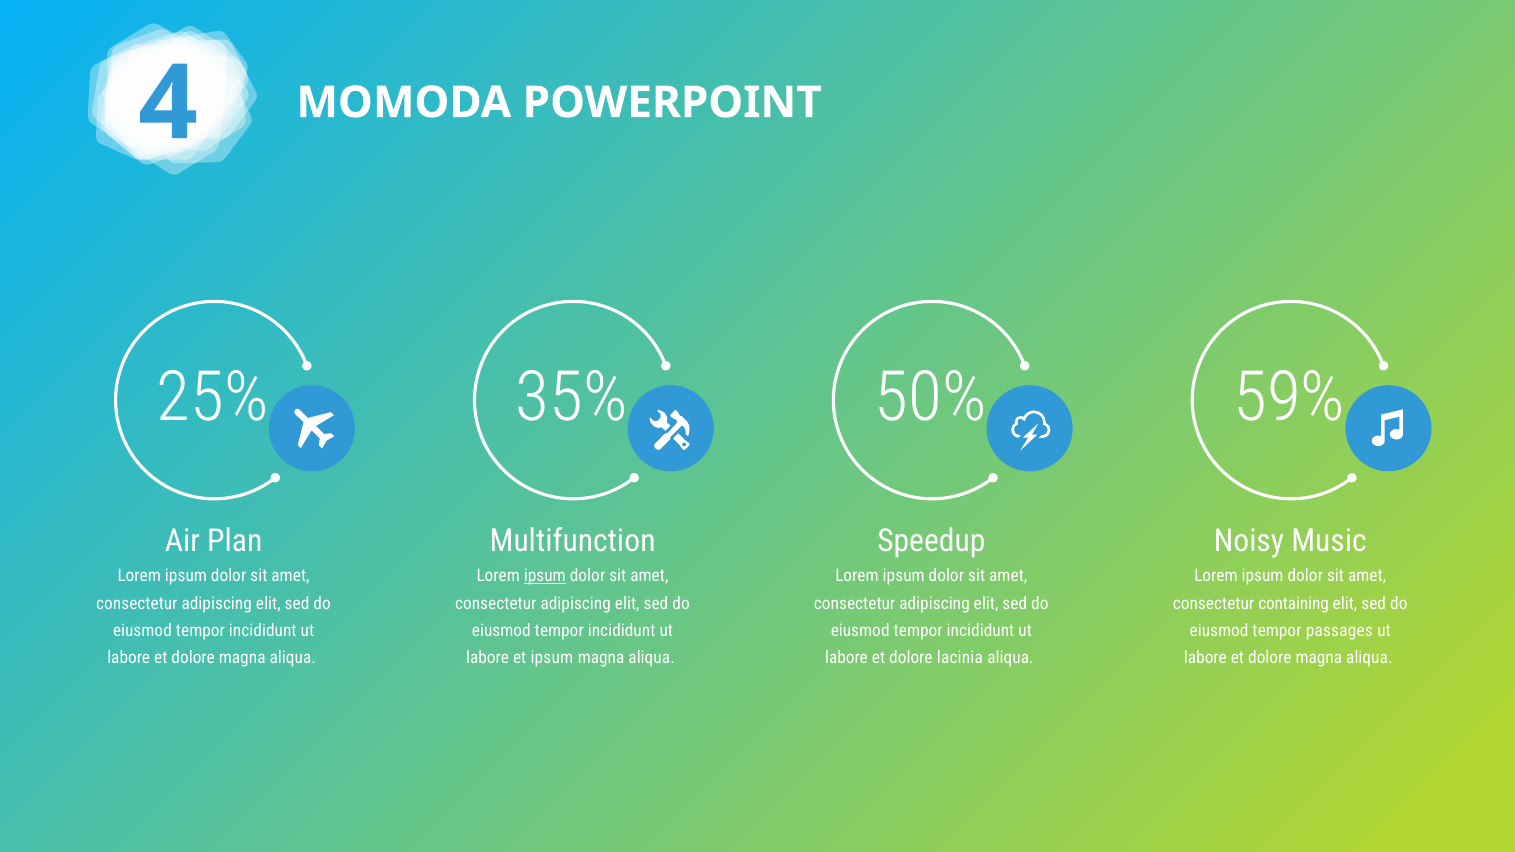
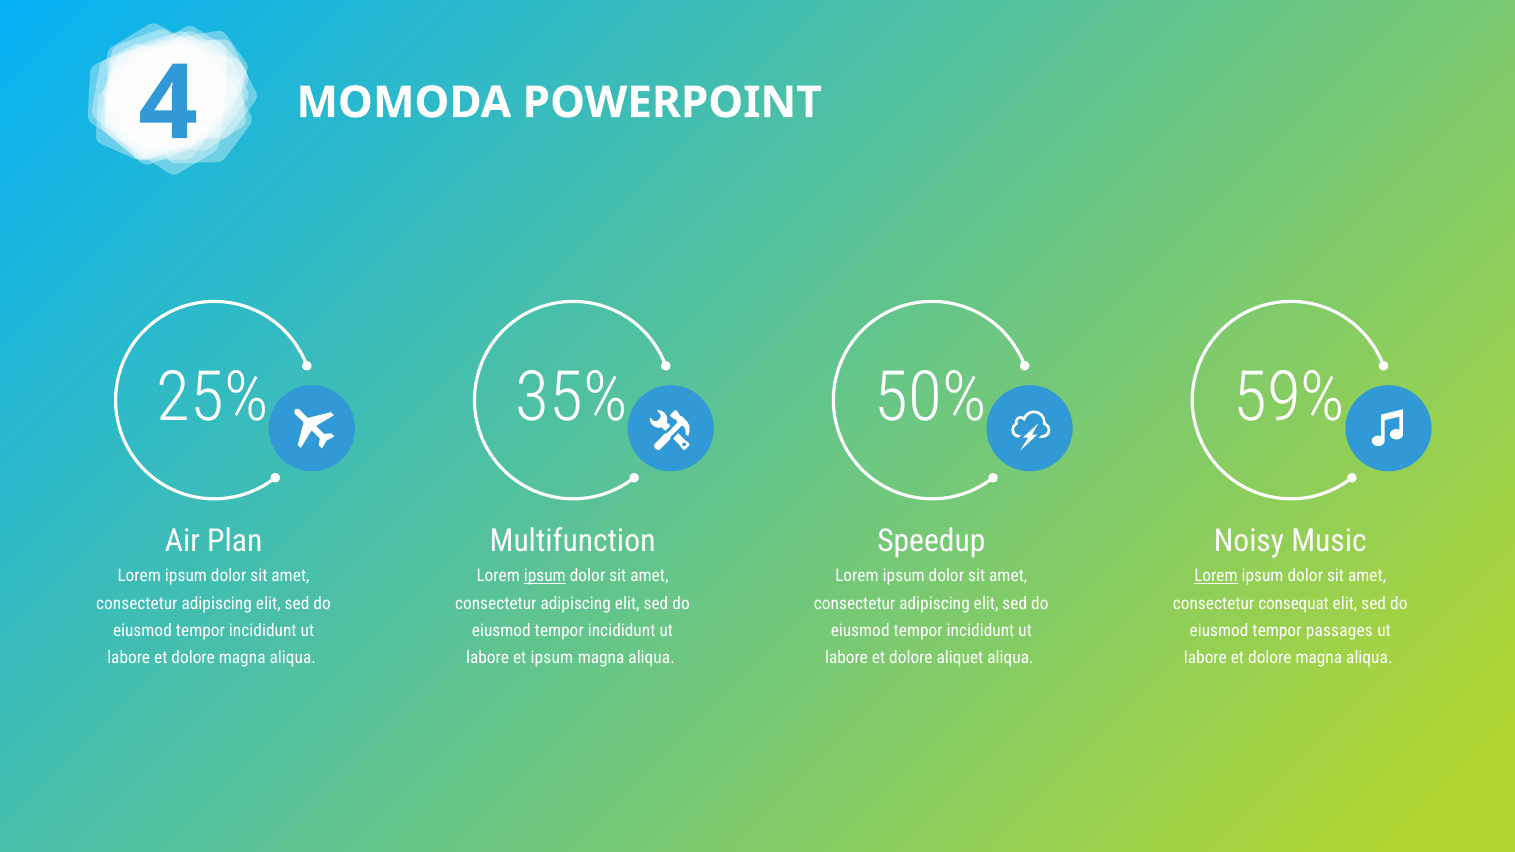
Lorem at (1216, 576) underline: none -> present
containing: containing -> consequat
lacinia: lacinia -> aliquet
